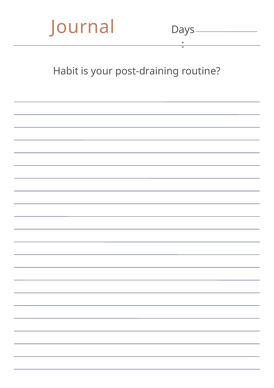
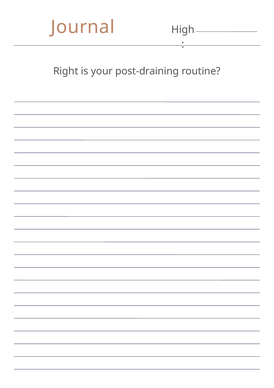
Days: Days -> High
Habit: Habit -> Right
